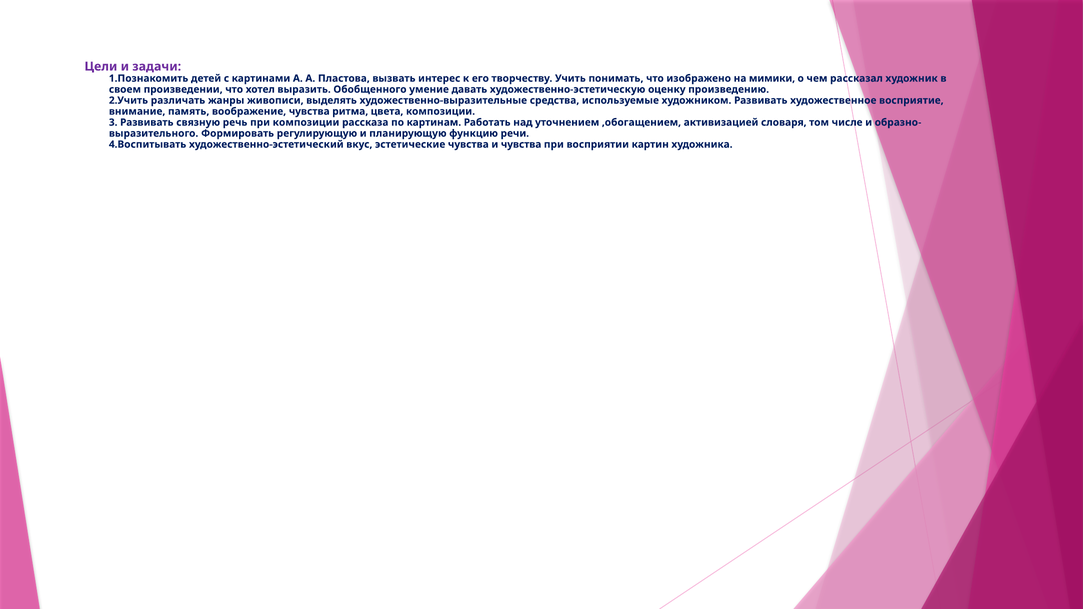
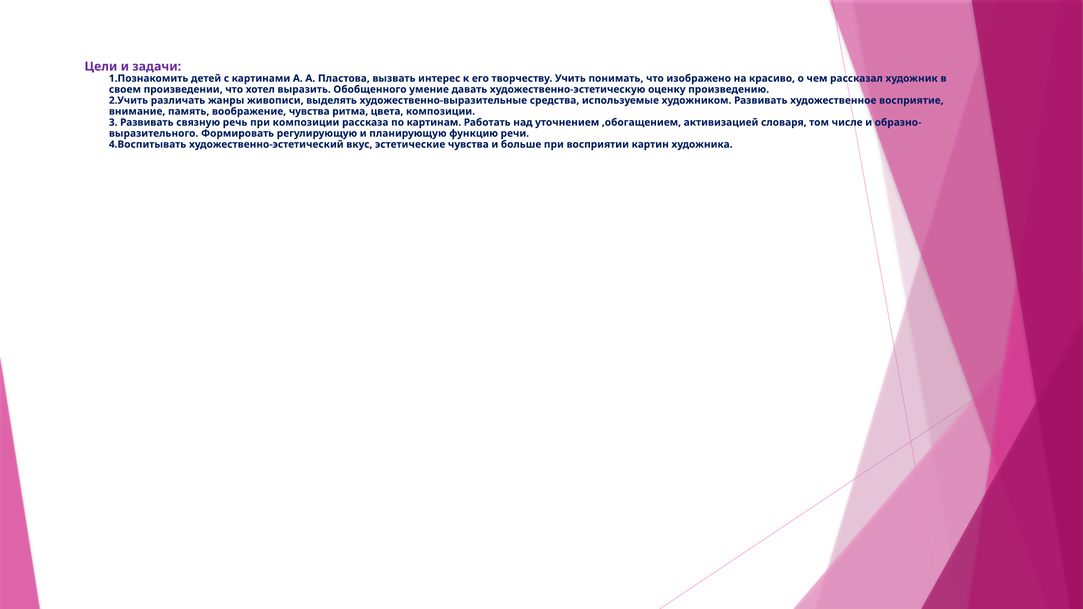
мимики: мимики -> красиво
и чувства: чувства -> больше
